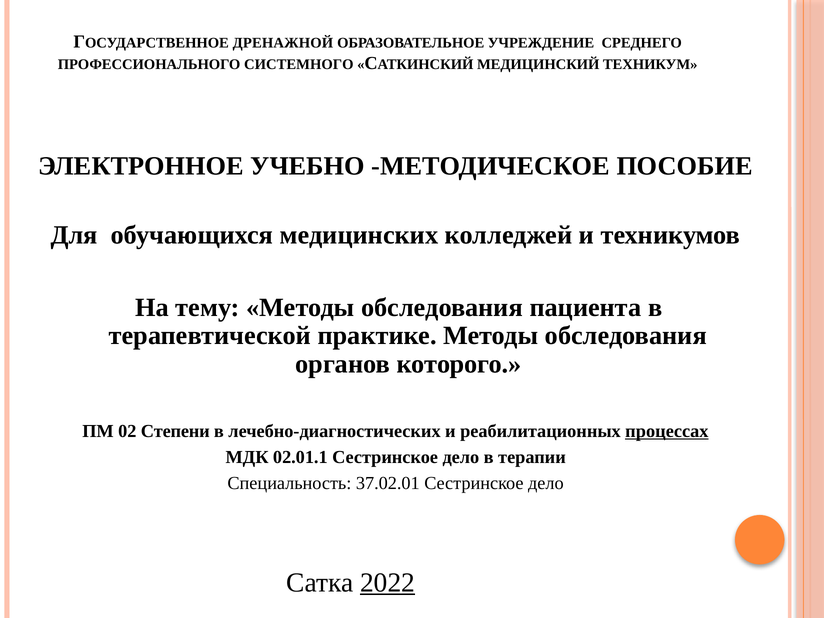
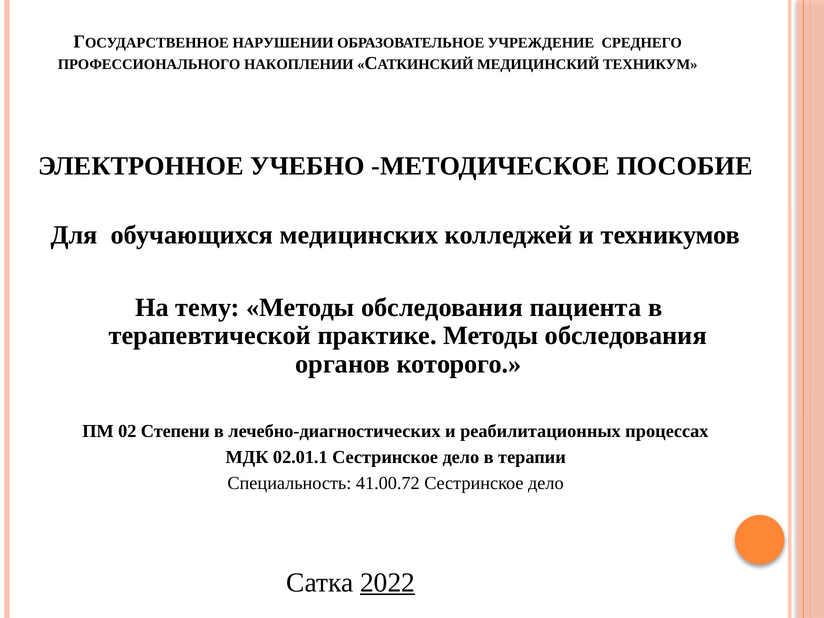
ДРЕНАЖНОЙ: ДРЕНАЖНОЙ -> НАРУШЕНИИ
СИСТЕМНОГО: СИСТЕМНОГО -> НАКОПЛЕНИИ
процессах underline: present -> none
37.02.01: 37.02.01 -> 41.00.72
